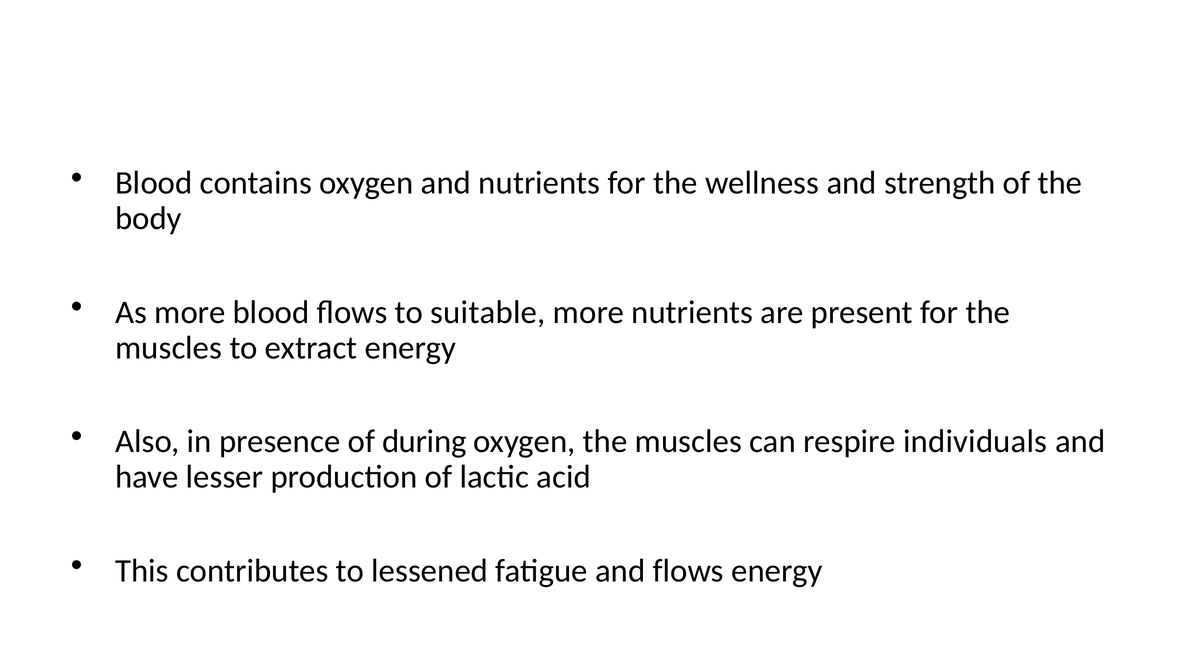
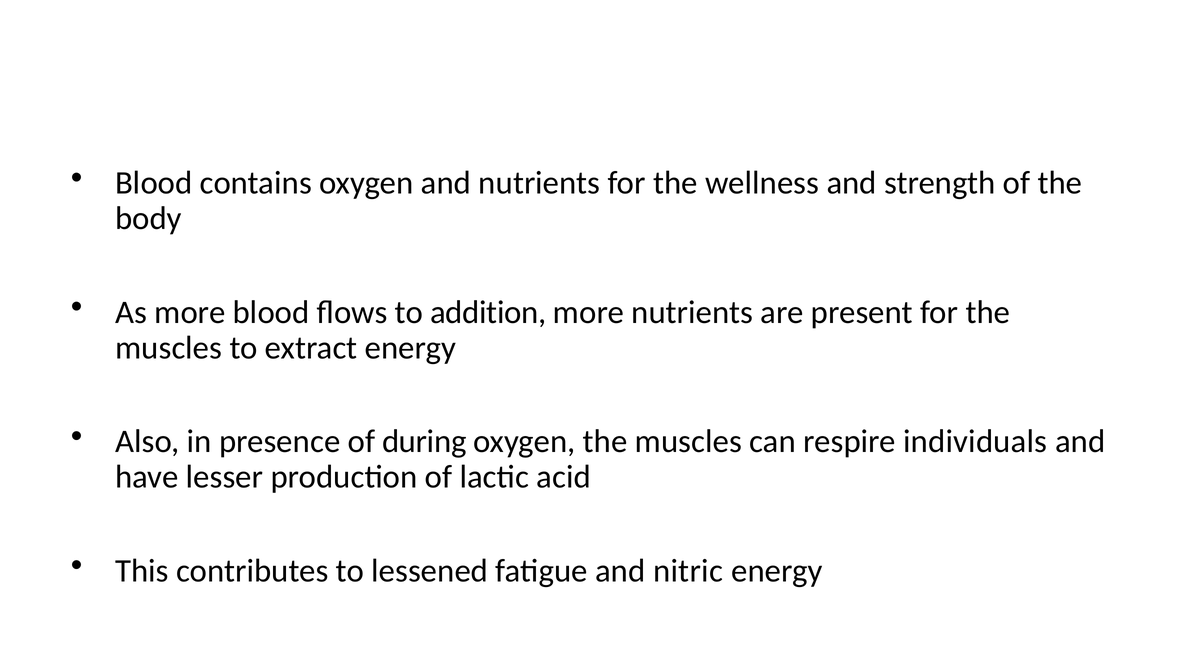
suitable: suitable -> addition
and flows: flows -> nitric
